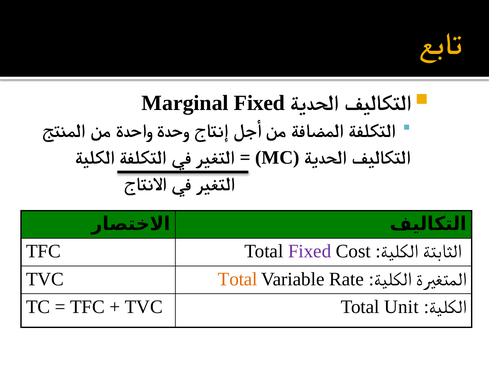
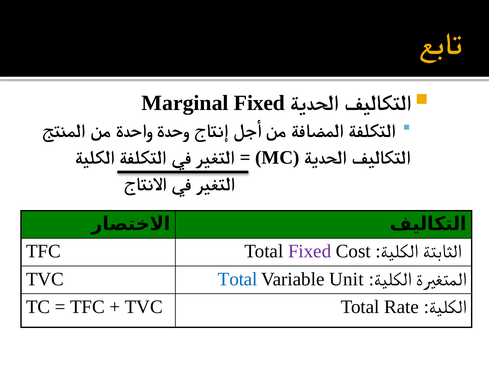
Total at (238, 279) colour: orange -> blue
Rate: Rate -> Unit
Unit: Unit -> Rate
